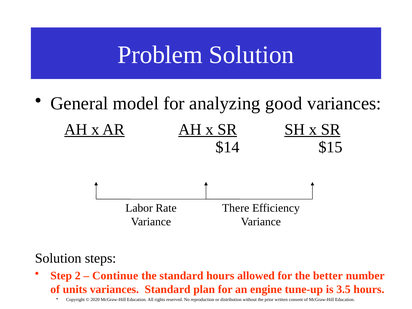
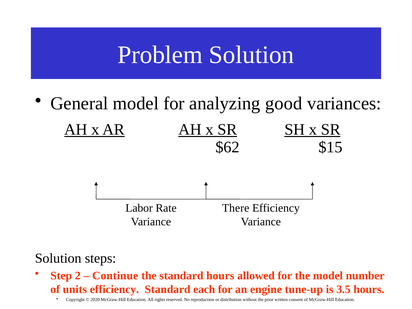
$14: $14 -> $62
the better: better -> model
units variances: variances -> efficiency
plan: plan -> each
